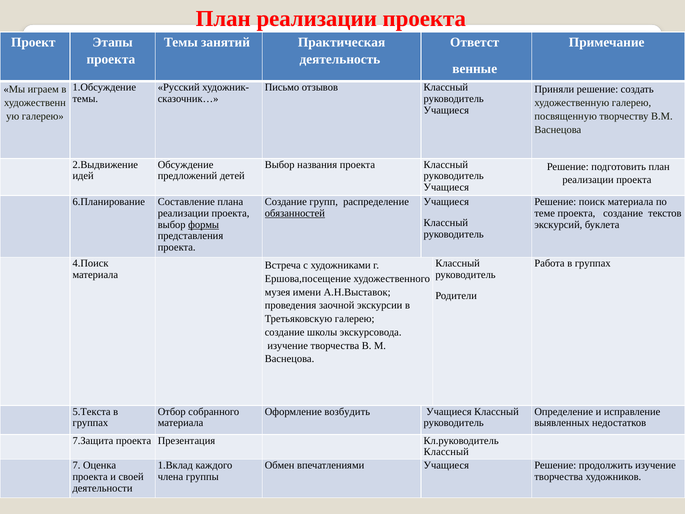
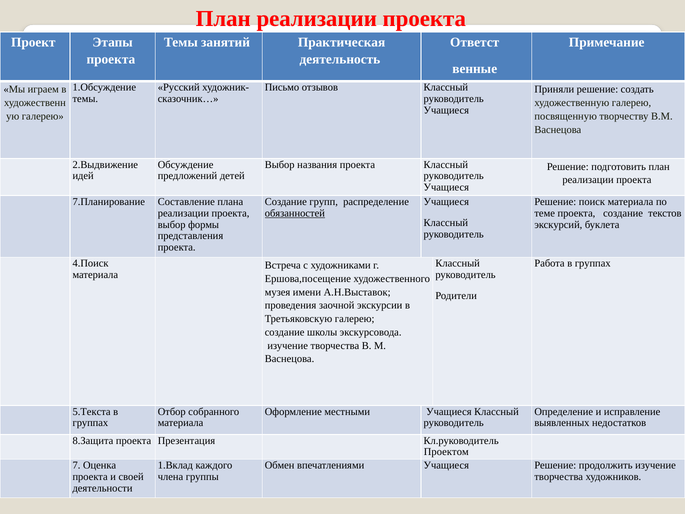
6.Планирование: 6.Планирование -> 7.Планирование
формы underline: present -> none
возбудить: возбудить -> местными
7.Защита: 7.Защита -> 8.Защита
Классный at (446, 452): Классный -> Проектом
